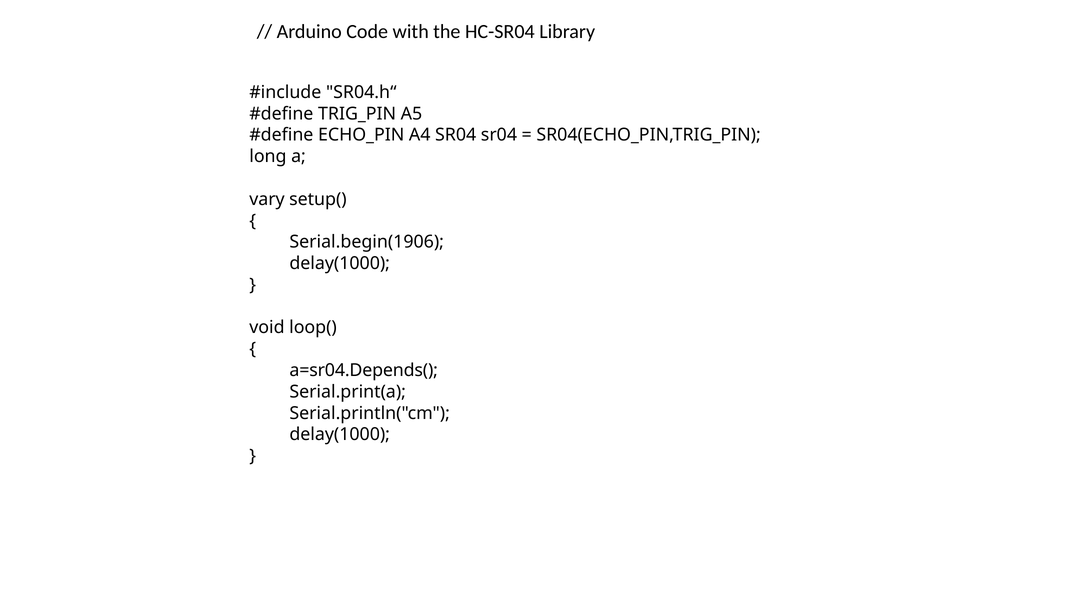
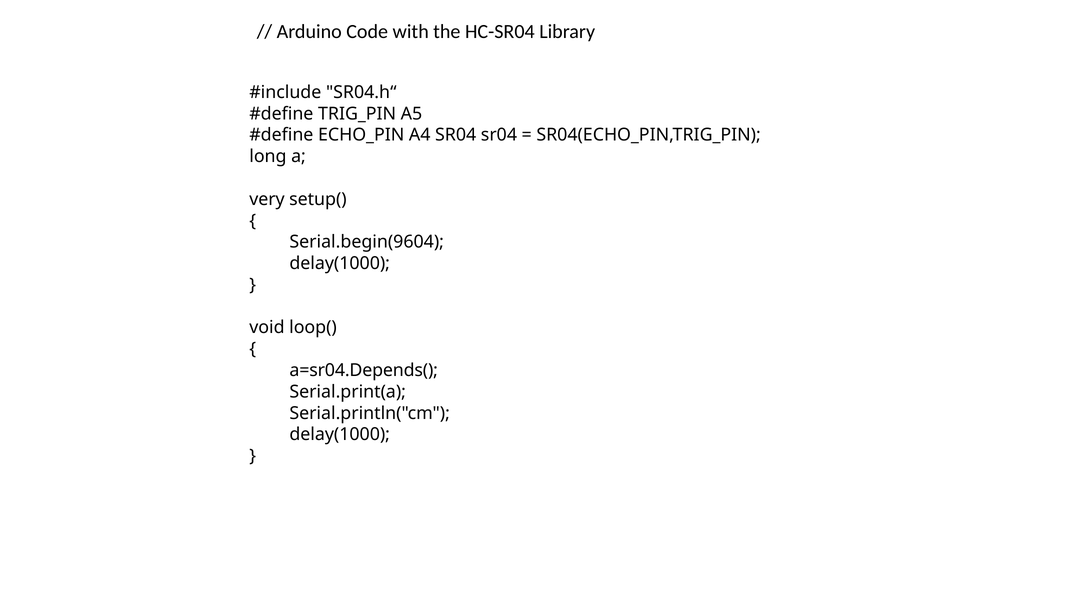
vary: vary -> very
Serial.begin(1906: Serial.begin(1906 -> Serial.begin(9604
